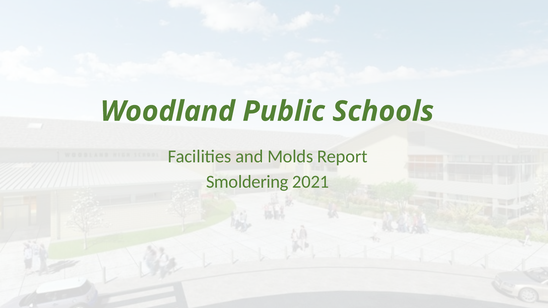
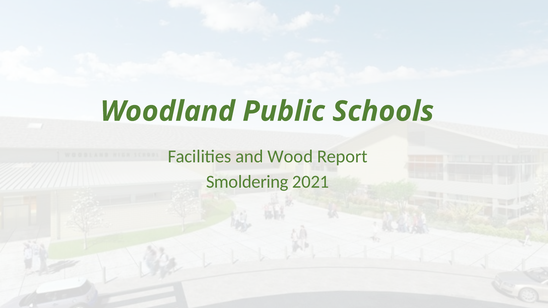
Molds: Molds -> Wood
